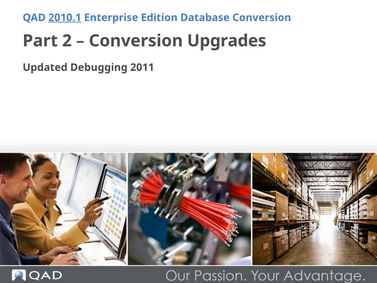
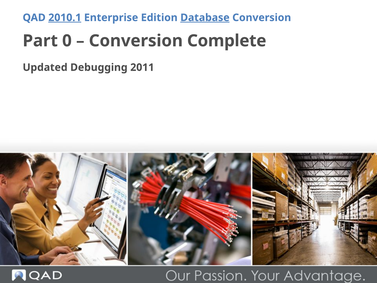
Database underline: none -> present
2: 2 -> 0
Upgrades: Upgrades -> Complete
